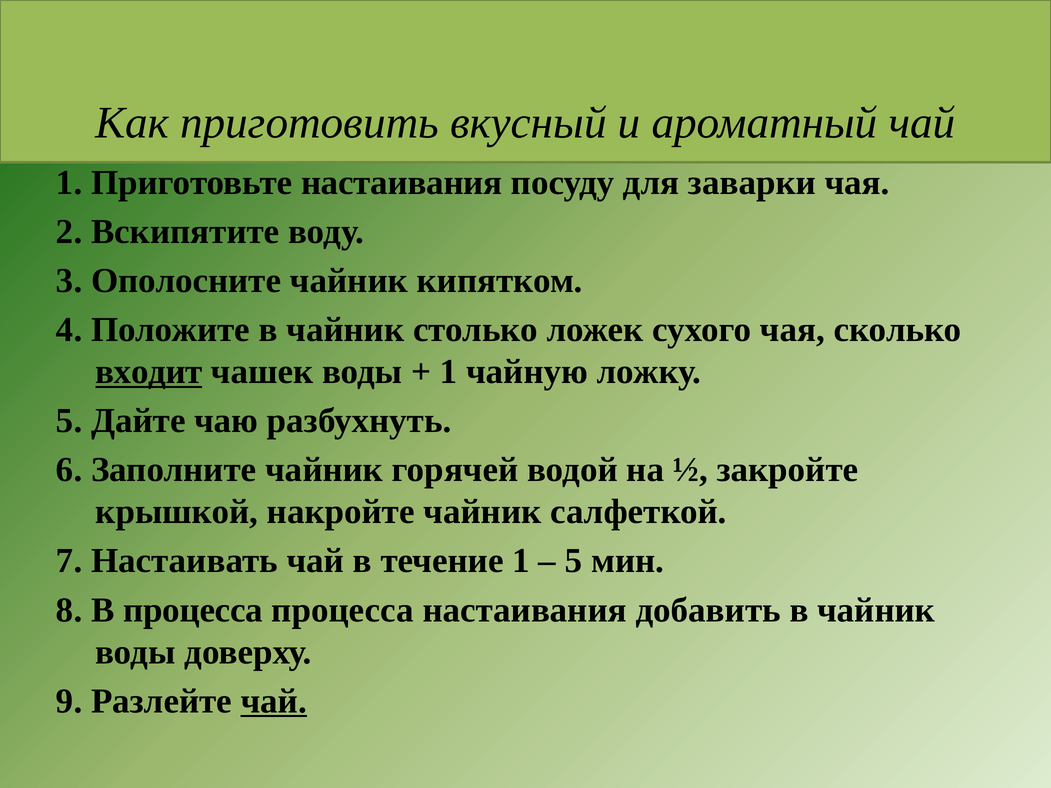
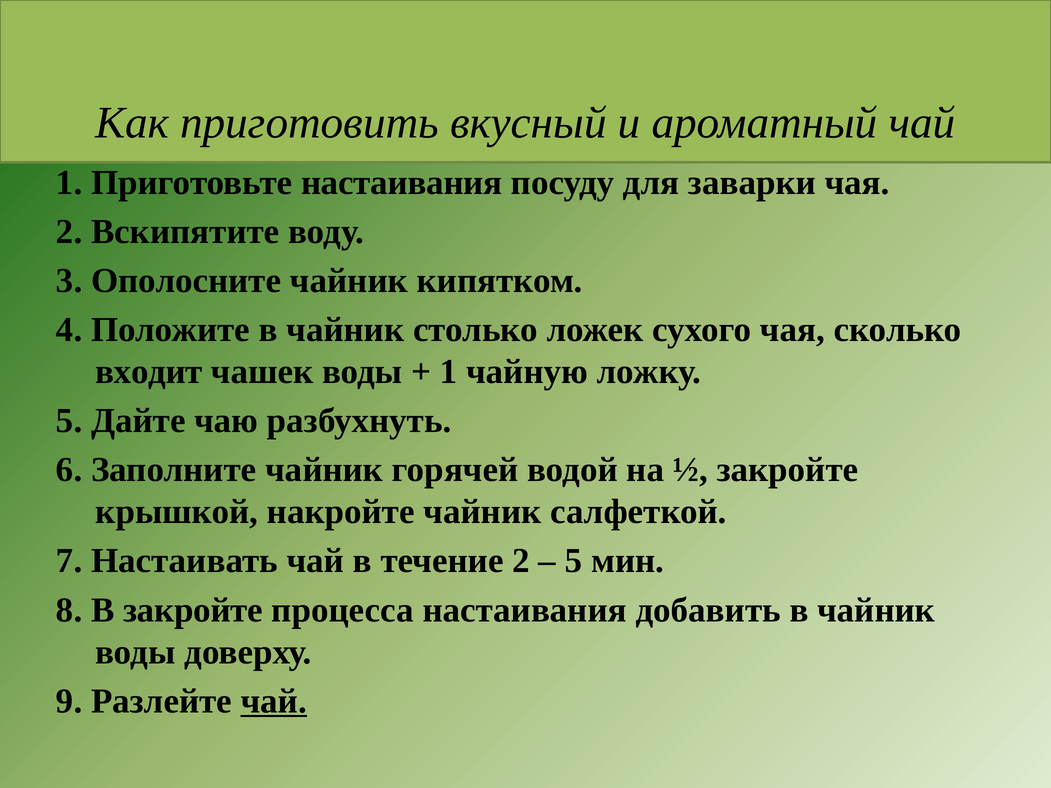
входит underline: present -> none
течение 1: 1 -> 2
В процесса: процесса -> закройте
